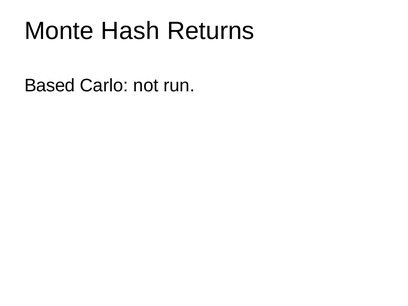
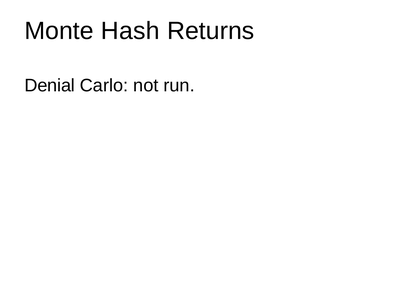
Based: Based -> Denial
